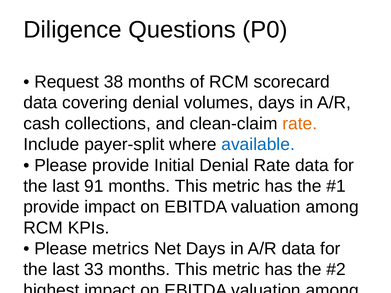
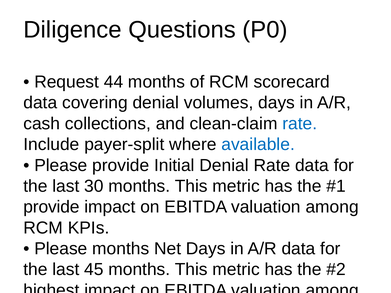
38: 38 -> 44
rate at (300, 124) colour: orange -> blue
91: 91 -> 30
Please metrics: metrics -> months
33: 33 -> 45
